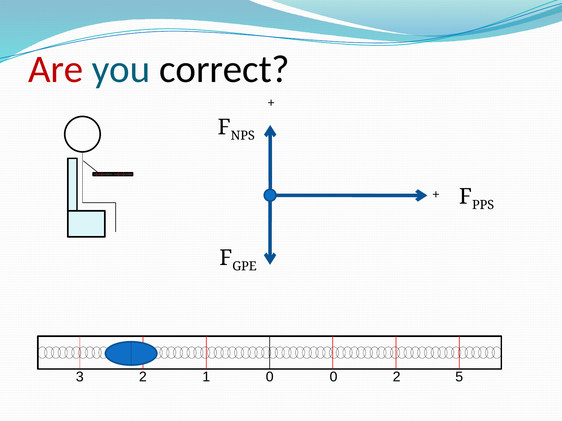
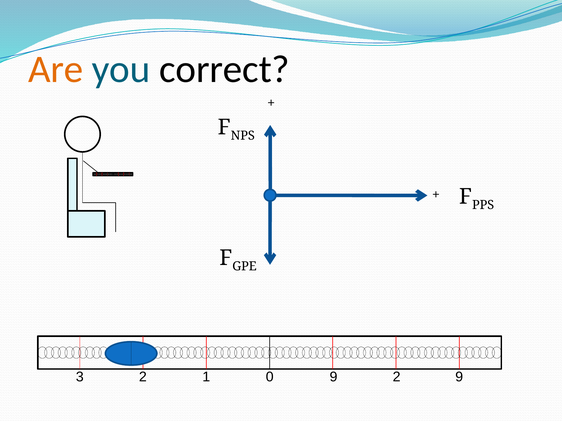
Are colour: red -> orange
0 0: 0 -> 9
2 5: 5 -> 9
